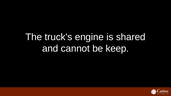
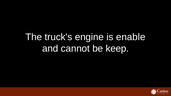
shared: shared -> enable
